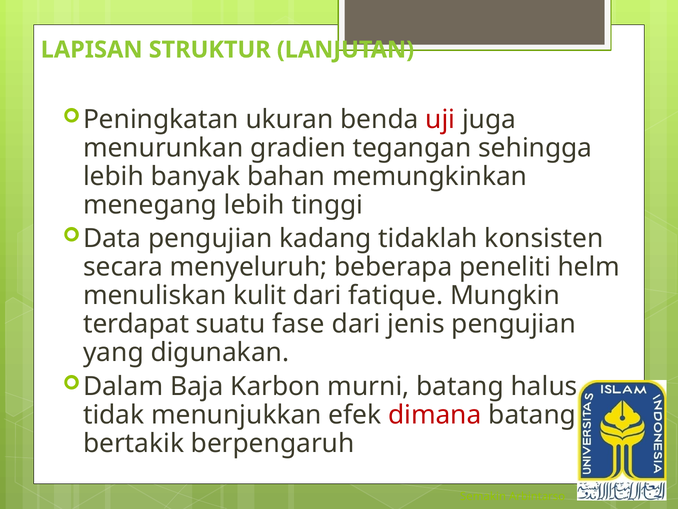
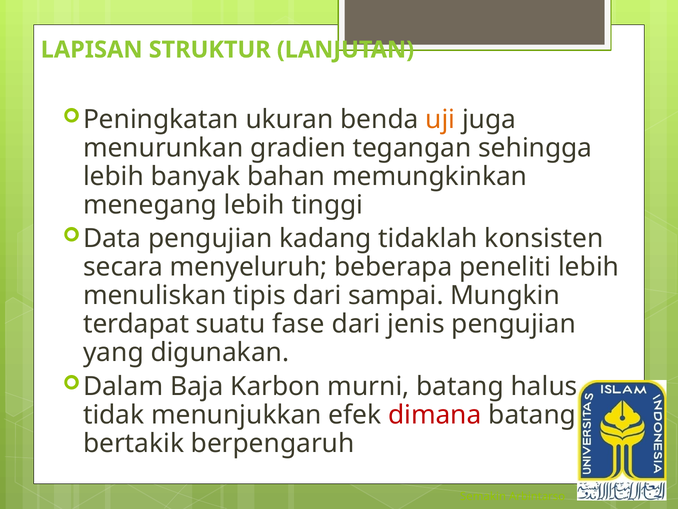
uji colour: red -> orange
peneliti helm: helm -> lebih
kulit: kulit -> tipis
fatique: fatique -> sampai
